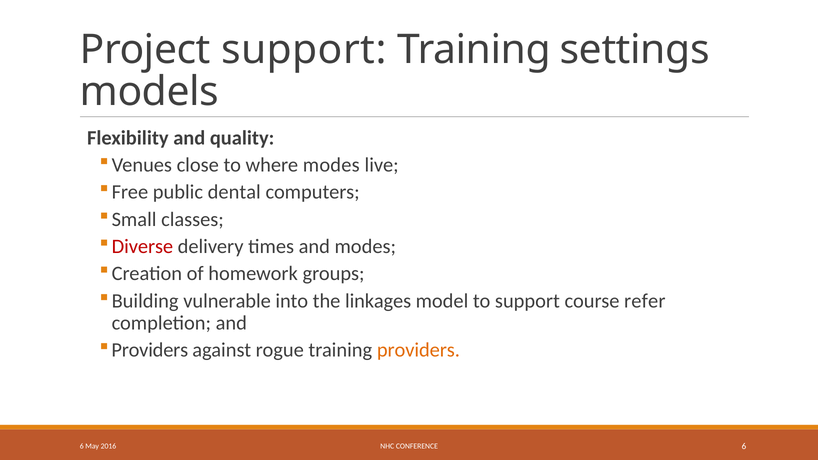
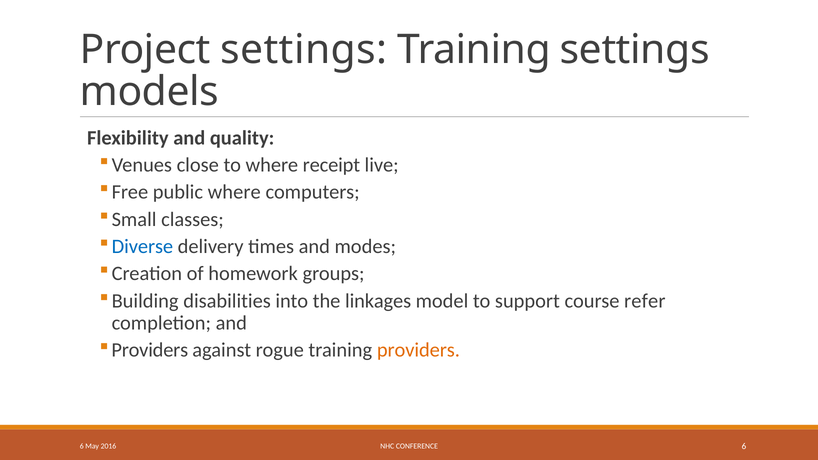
Project support: support -> settings
where modes: modes -> receipt
public dental: dental -> where
Diverse colour: red -> blue
vulnerable: vulnerable -> disabilities
